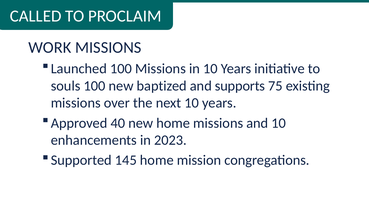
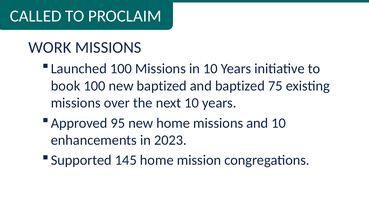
souls: souls -> book
and supports: supports -> baptized
40: 40 -> 95
